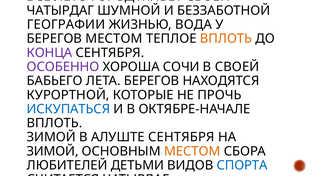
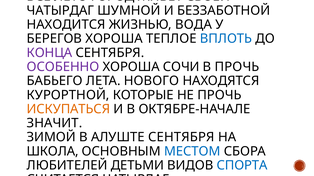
ГЕОГРАФИИ: ГЕОГРАФИИ -> НАХОДИТСЯ
БЕРЕГОВ МЕСТОМ: МЕСТОМ -> ХОРОША
ВПЛОТЬ at (226, 39) colour: orange -> blue
В СВОЕЙ: СВОЕЙ -> ПРОЧЬ
ЛЕТА БЕРЕГОВ: БЕРЕГОВ -> НОВОГО
ИСКУПАТЬСЯ colour: blue -> orange
ВПЛОТЬ at (55, 124): ВПЛОТЬ -> ЗНАЧИТ
ЗИМОЙ at (53, 152): ЗИМОЙ -> ШКОЛА
МЕСТОМ at (192, 152) colour: orange -> blue
